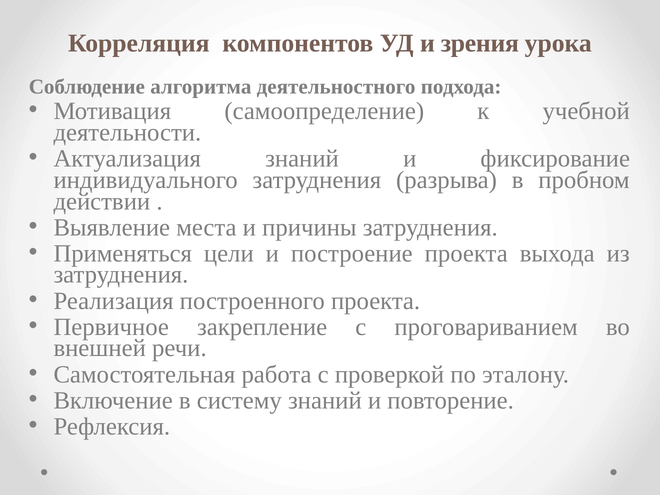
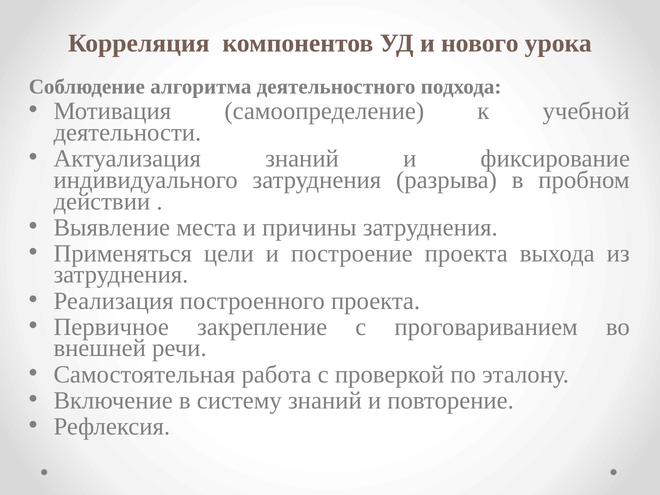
зрения: зрения -> нового
